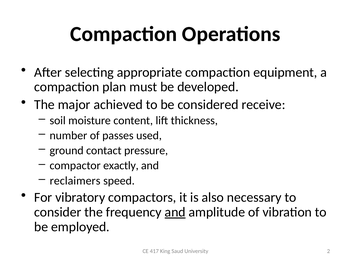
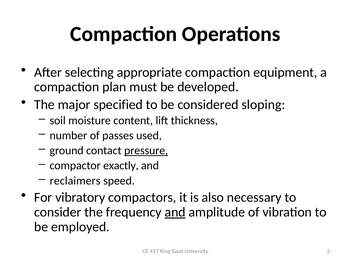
achieved: achieved -> specified
receive: receive -> sloping
pressure underline: none -> present
